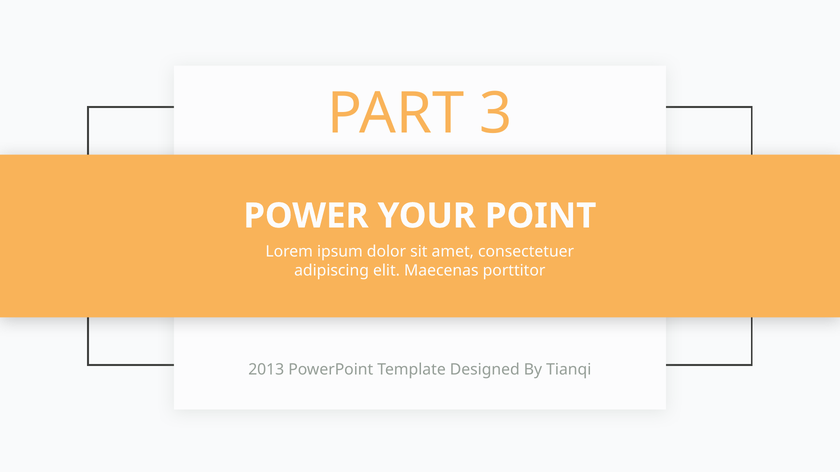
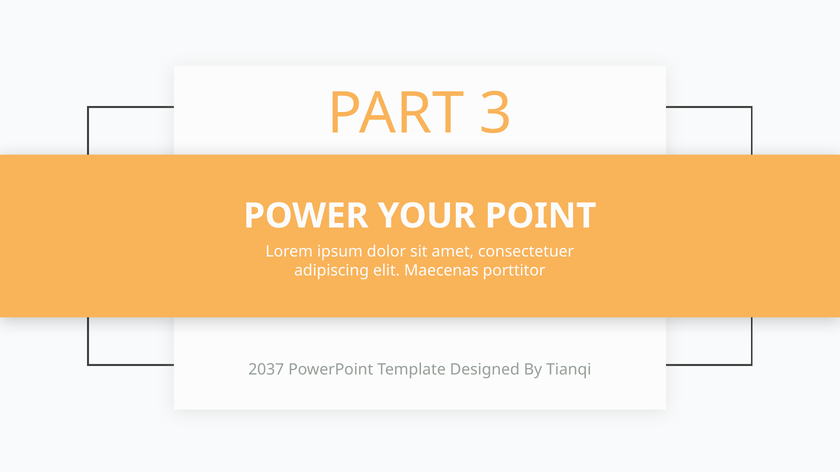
2013: 2013 -> 2037
